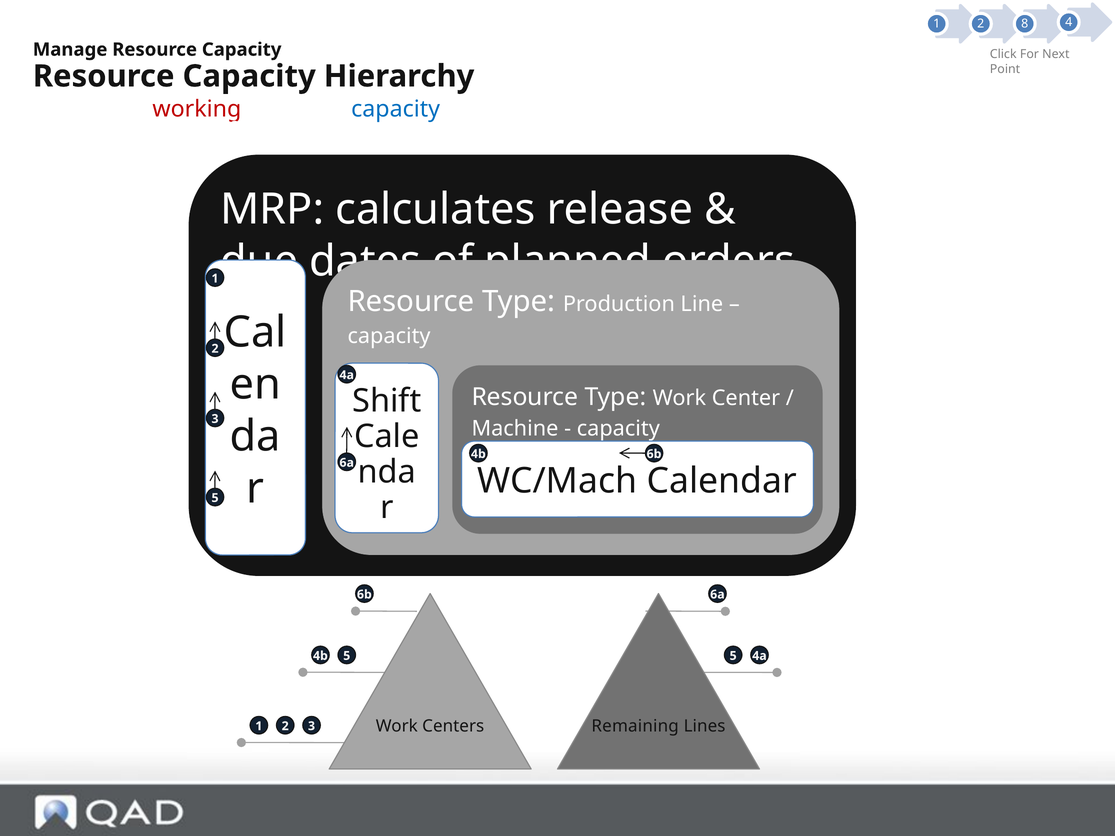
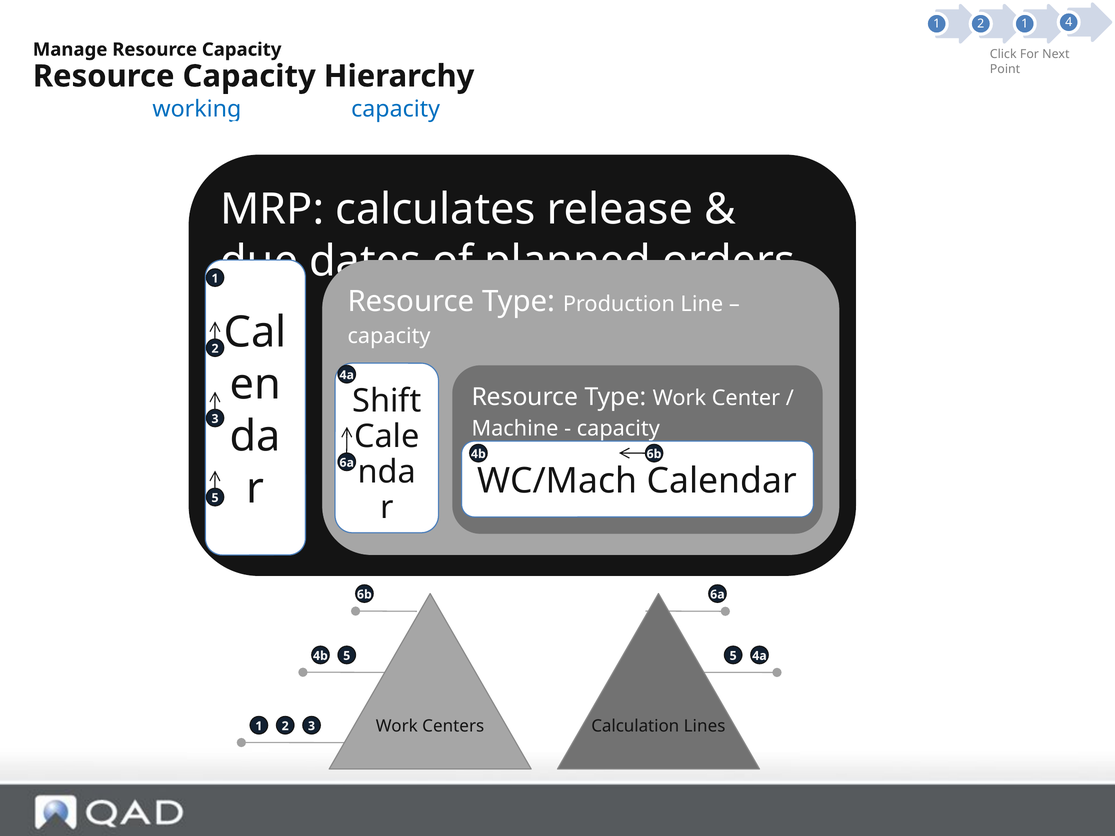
2 8: 8 -> 1
working colour: red -> blue
Remaining: Remaining -> Calculation
